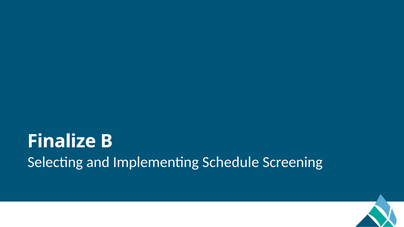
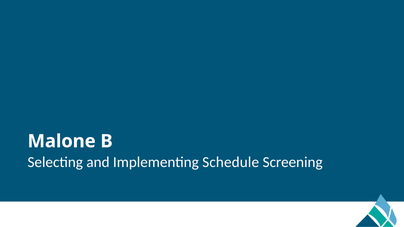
Finalize: Finalize -> Malone
